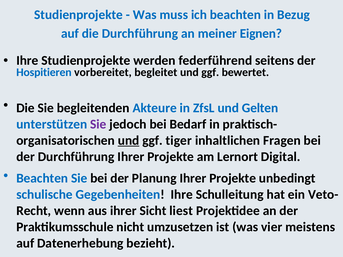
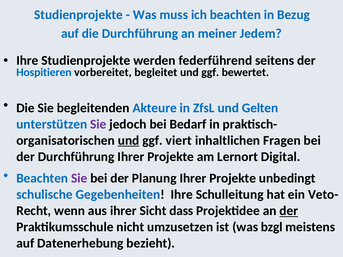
Eignen: Eignen -> Jedem
tiger: tiger -> viert
Sie at (79, 178) colour: blue -> purple
liest: liest -> dass
der at (289, 211) underline: none -> present
vier: vier -> bzgl
